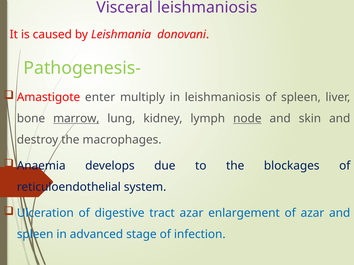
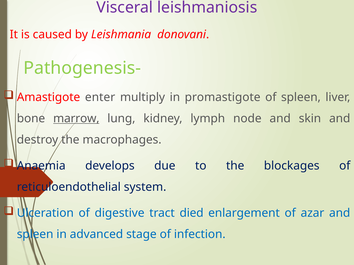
in leishmaniosis: leishmaniosis -> promastigote
node underline: present -> none
tract azar: azar -> died
